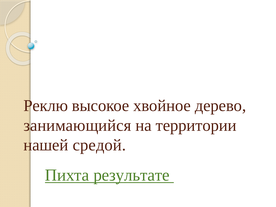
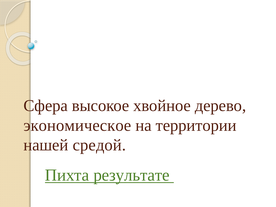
Реклю: Реклю -> Сфера
занимающийся: занимающийся -> экономическое
